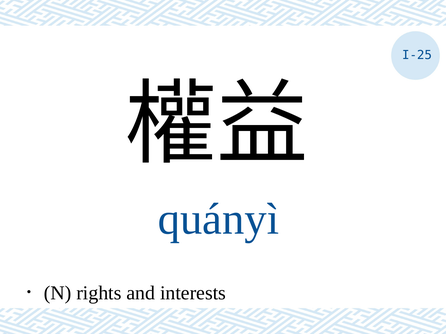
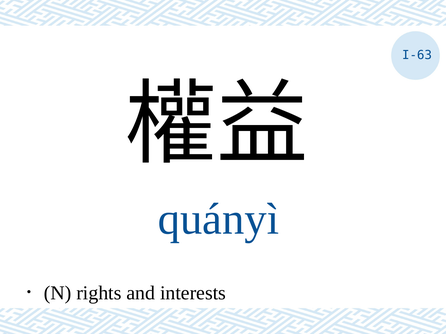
I-25: I-25 -> I-63
